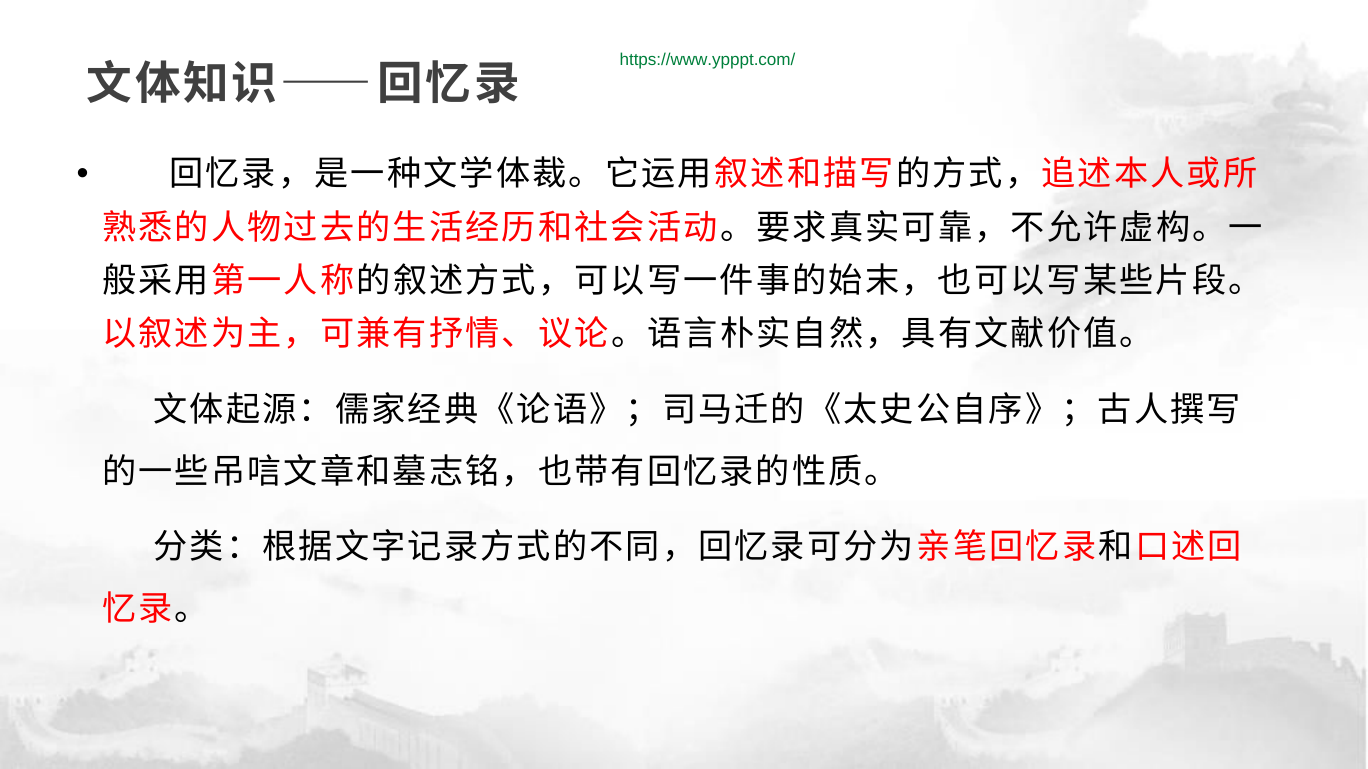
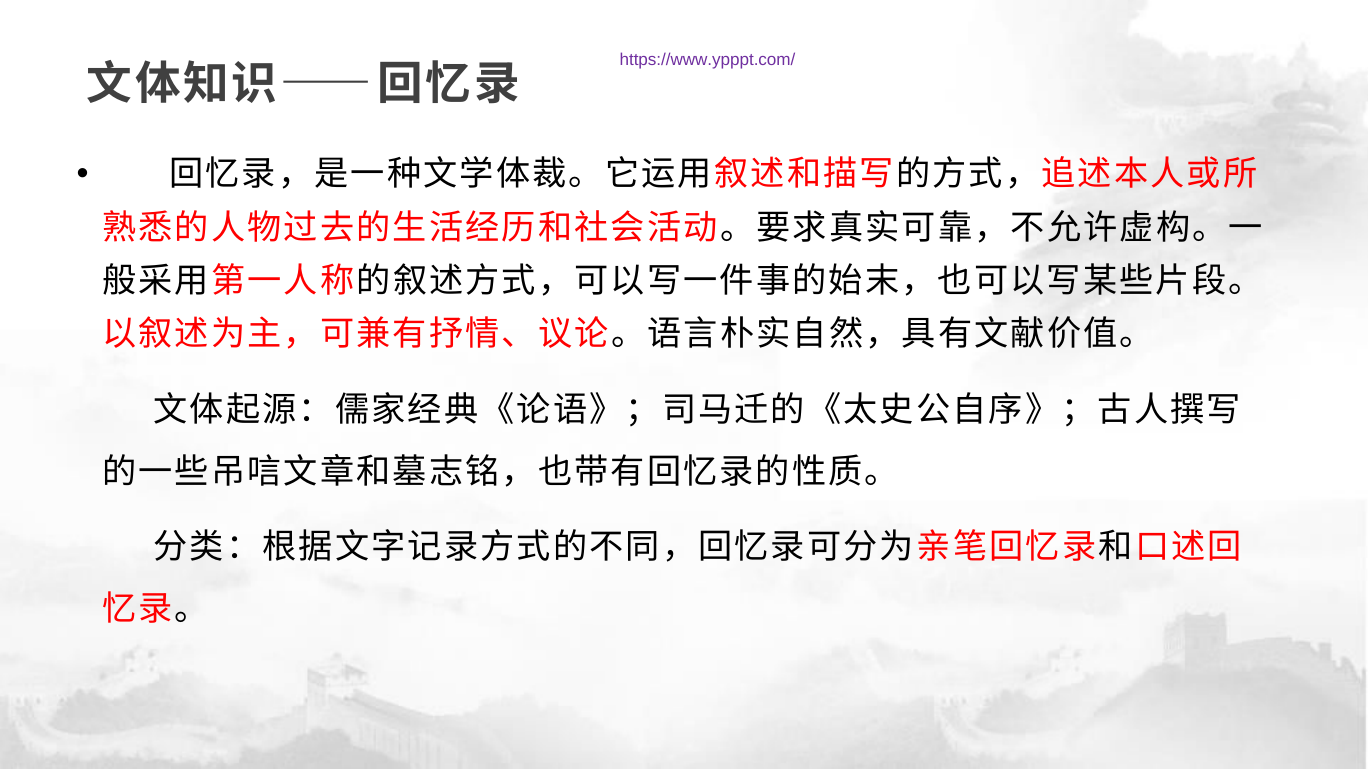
https://www.ypppt.com/ colour: green -> purple
